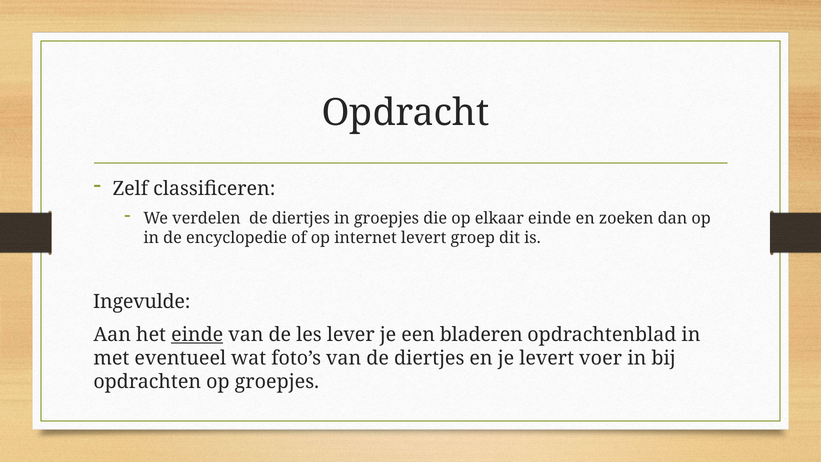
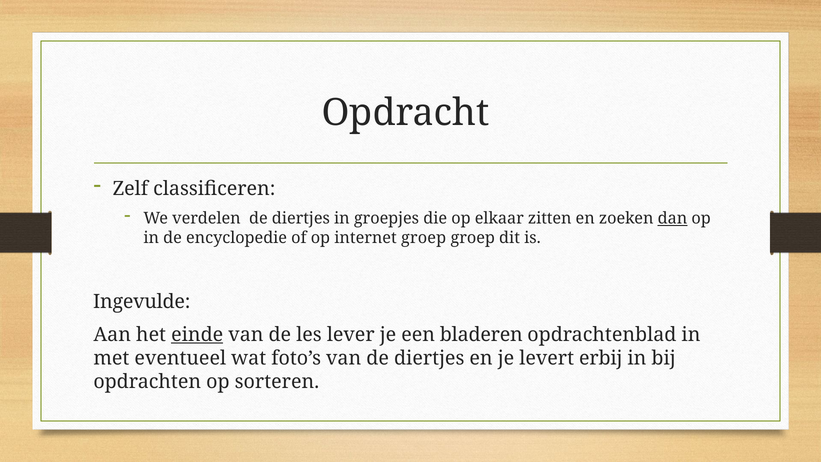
elkaar einde: einde -> zitten
dan underline: none -> present
internet levert: levert -> groep
voer: voer -> erbij
op groepjes: groepjes -> sorteren
